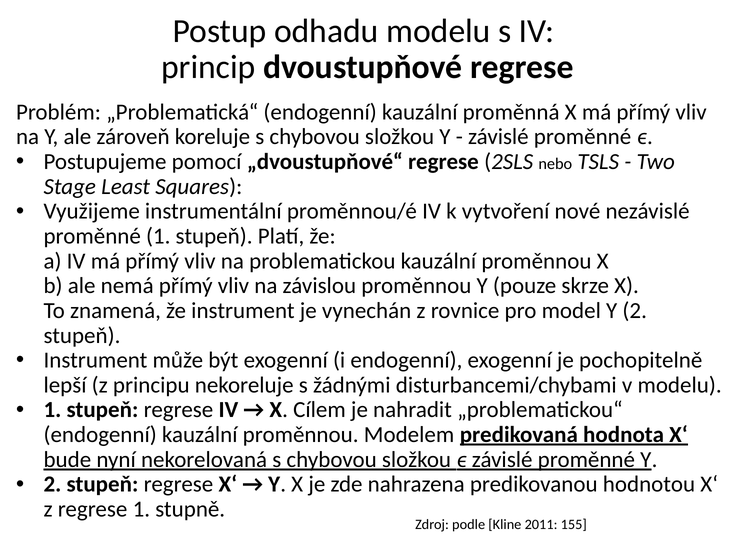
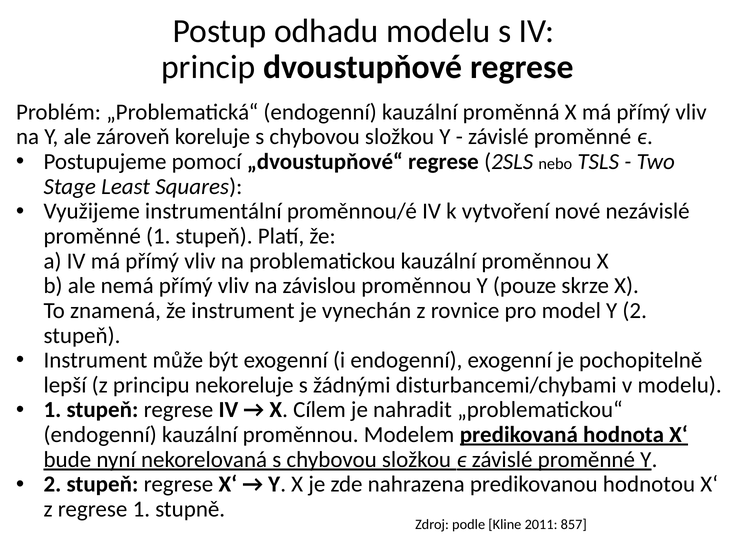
155: 155 -> 857
